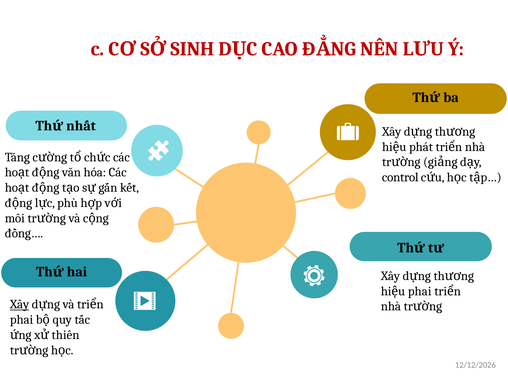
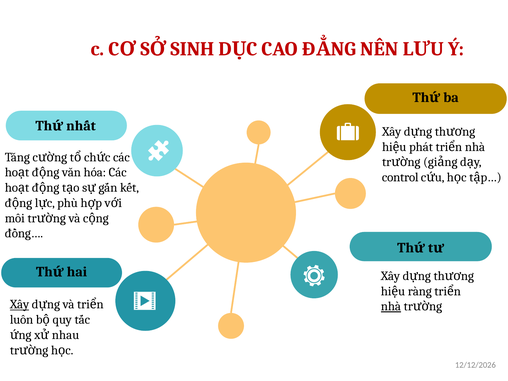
phai at (420, 291): phai -> ràng
nhà at (391, 306) underline: none -> present
phai at (22, 320): phai -> luôn
thiên: thiên -> nhau
